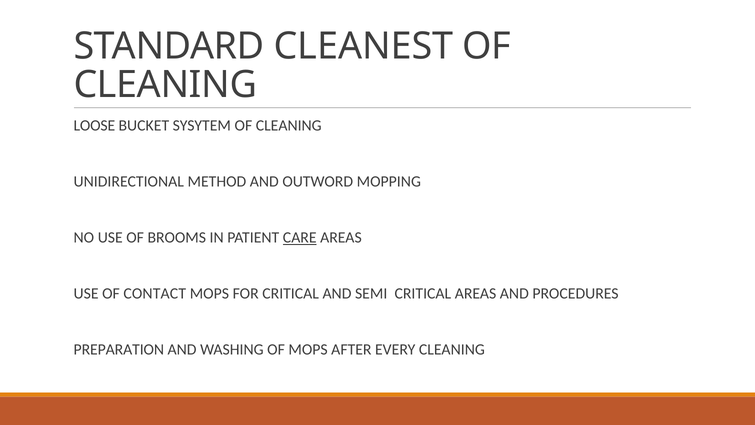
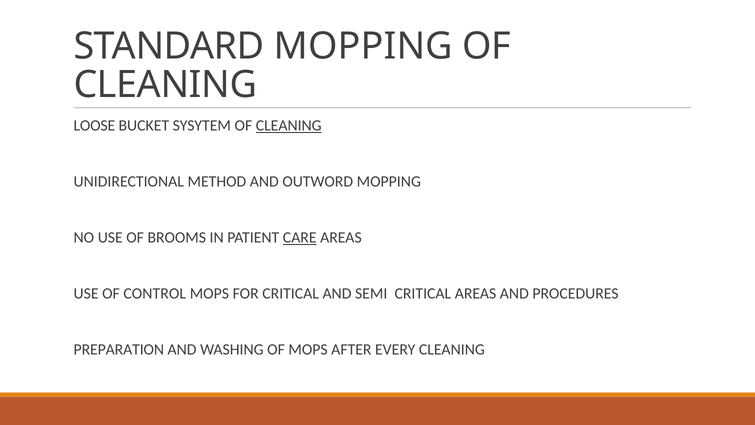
STANDARD CLEANEST: CLEANEST -> MOPPING
CLEANING at (289, 126) underline: none -> present
CONTACT: CONTACT -> CONTROL
